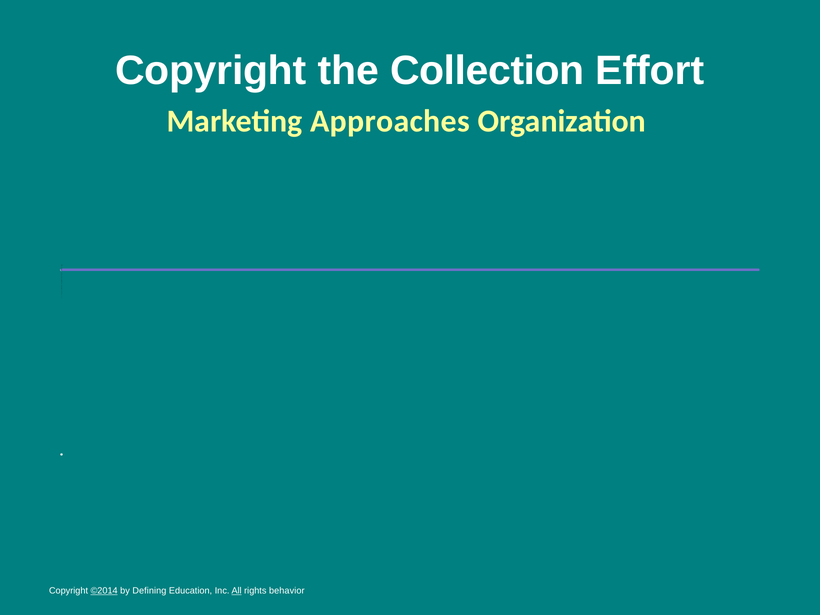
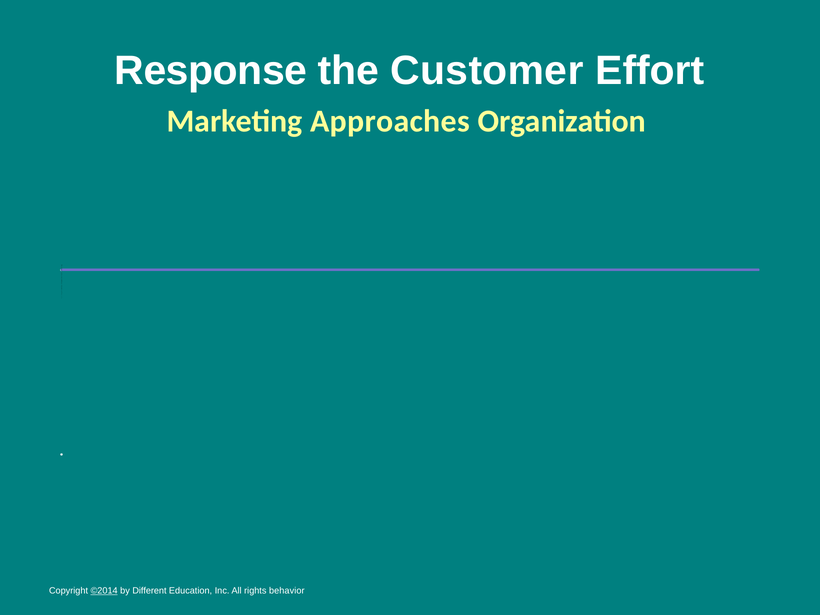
Copyright at (211, 71): Copyright -> Response
the Collection: Collection -> Customer
Defining: Defining -> Different
All underline: present -> none
